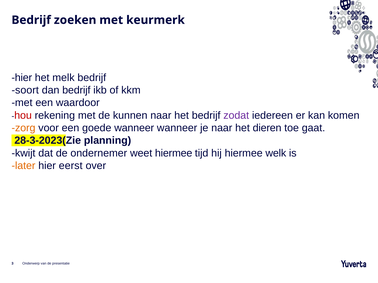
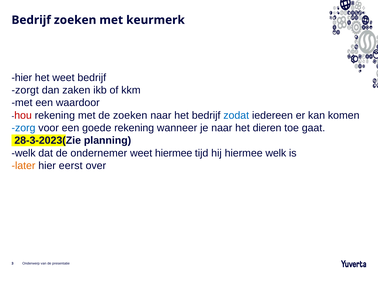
het melk: melk -> weet
soort: soort -> zorgt
dan bedrijf: bedrijf -> zaken
de kunnen: kunnen -> zoeken
zodat colour: purple -> blue
zorg colour: orange -> blue
goede wanneer: wanneer -> rekening
kwijt at (23, 153): kwijt -> welk
